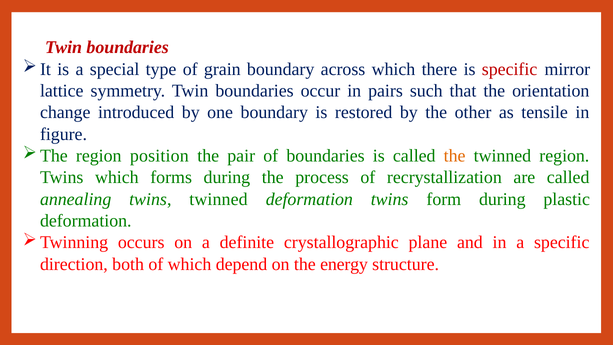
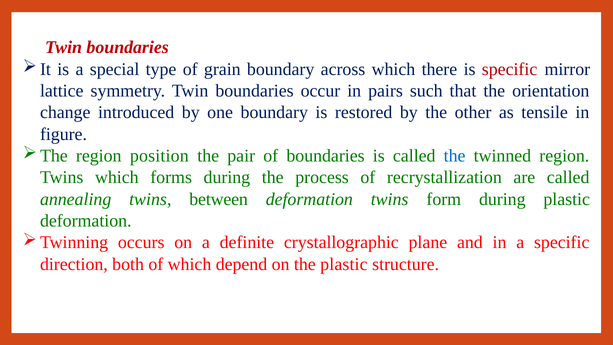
the at (455, 156) colour: orange -> blue
twins twinned: twinned -> between
the energy: energy -> plastic
